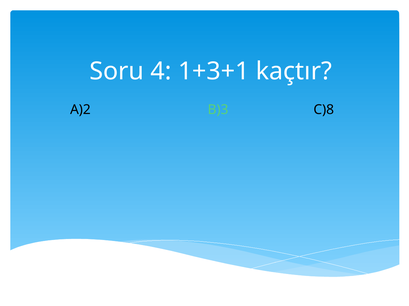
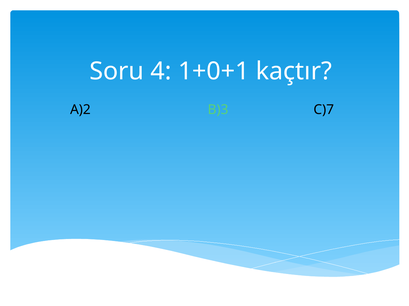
1+3+1: 1+3+1 -> 1+0+1
C)8: C)8 -> C)7
